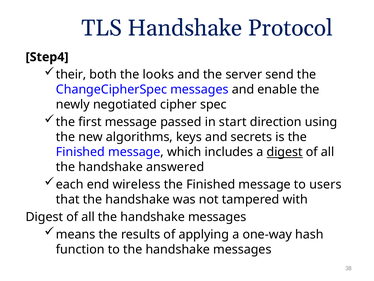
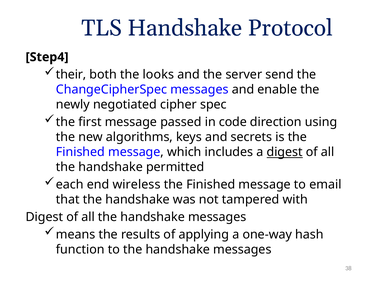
start: start -> code
answered: answered -> permitted
users: users -> email
